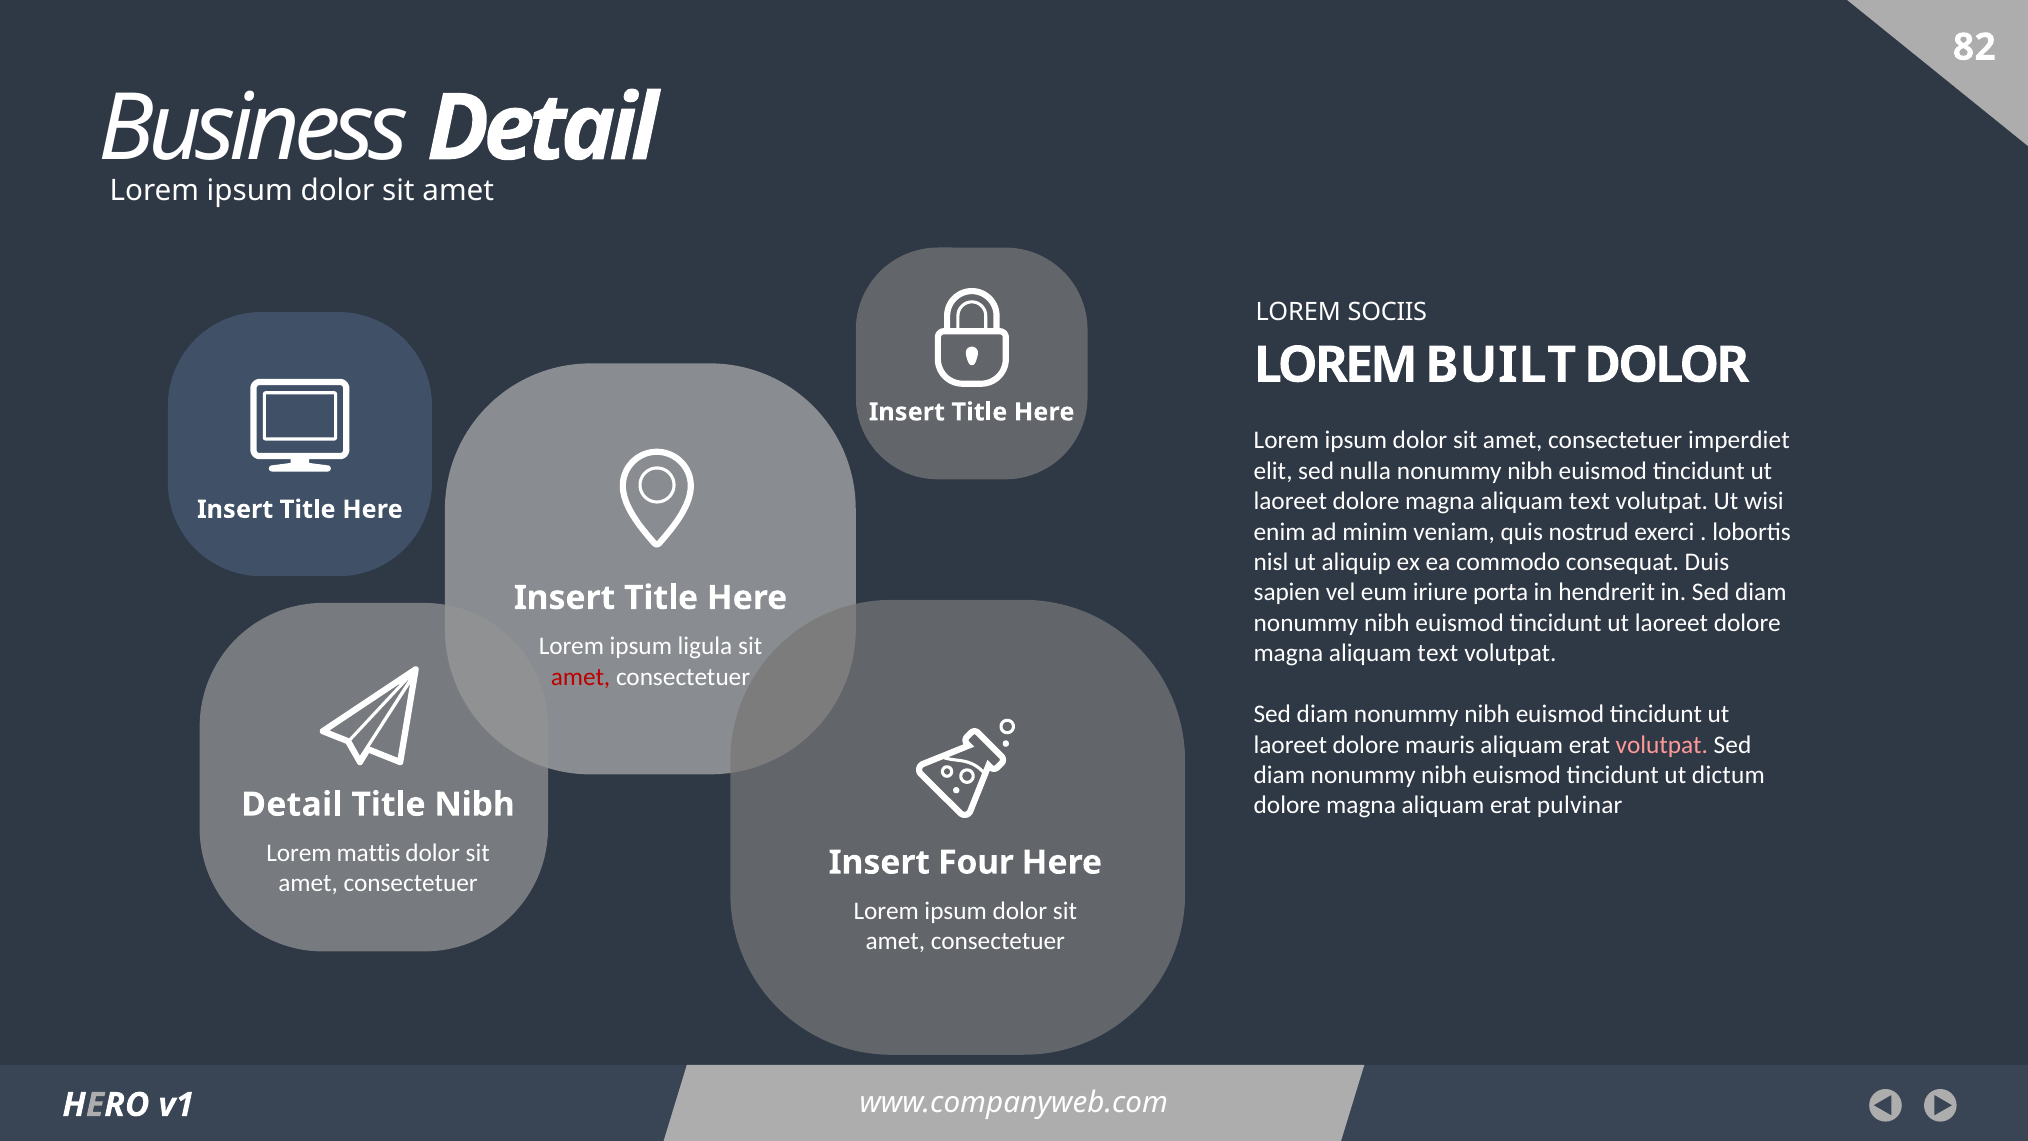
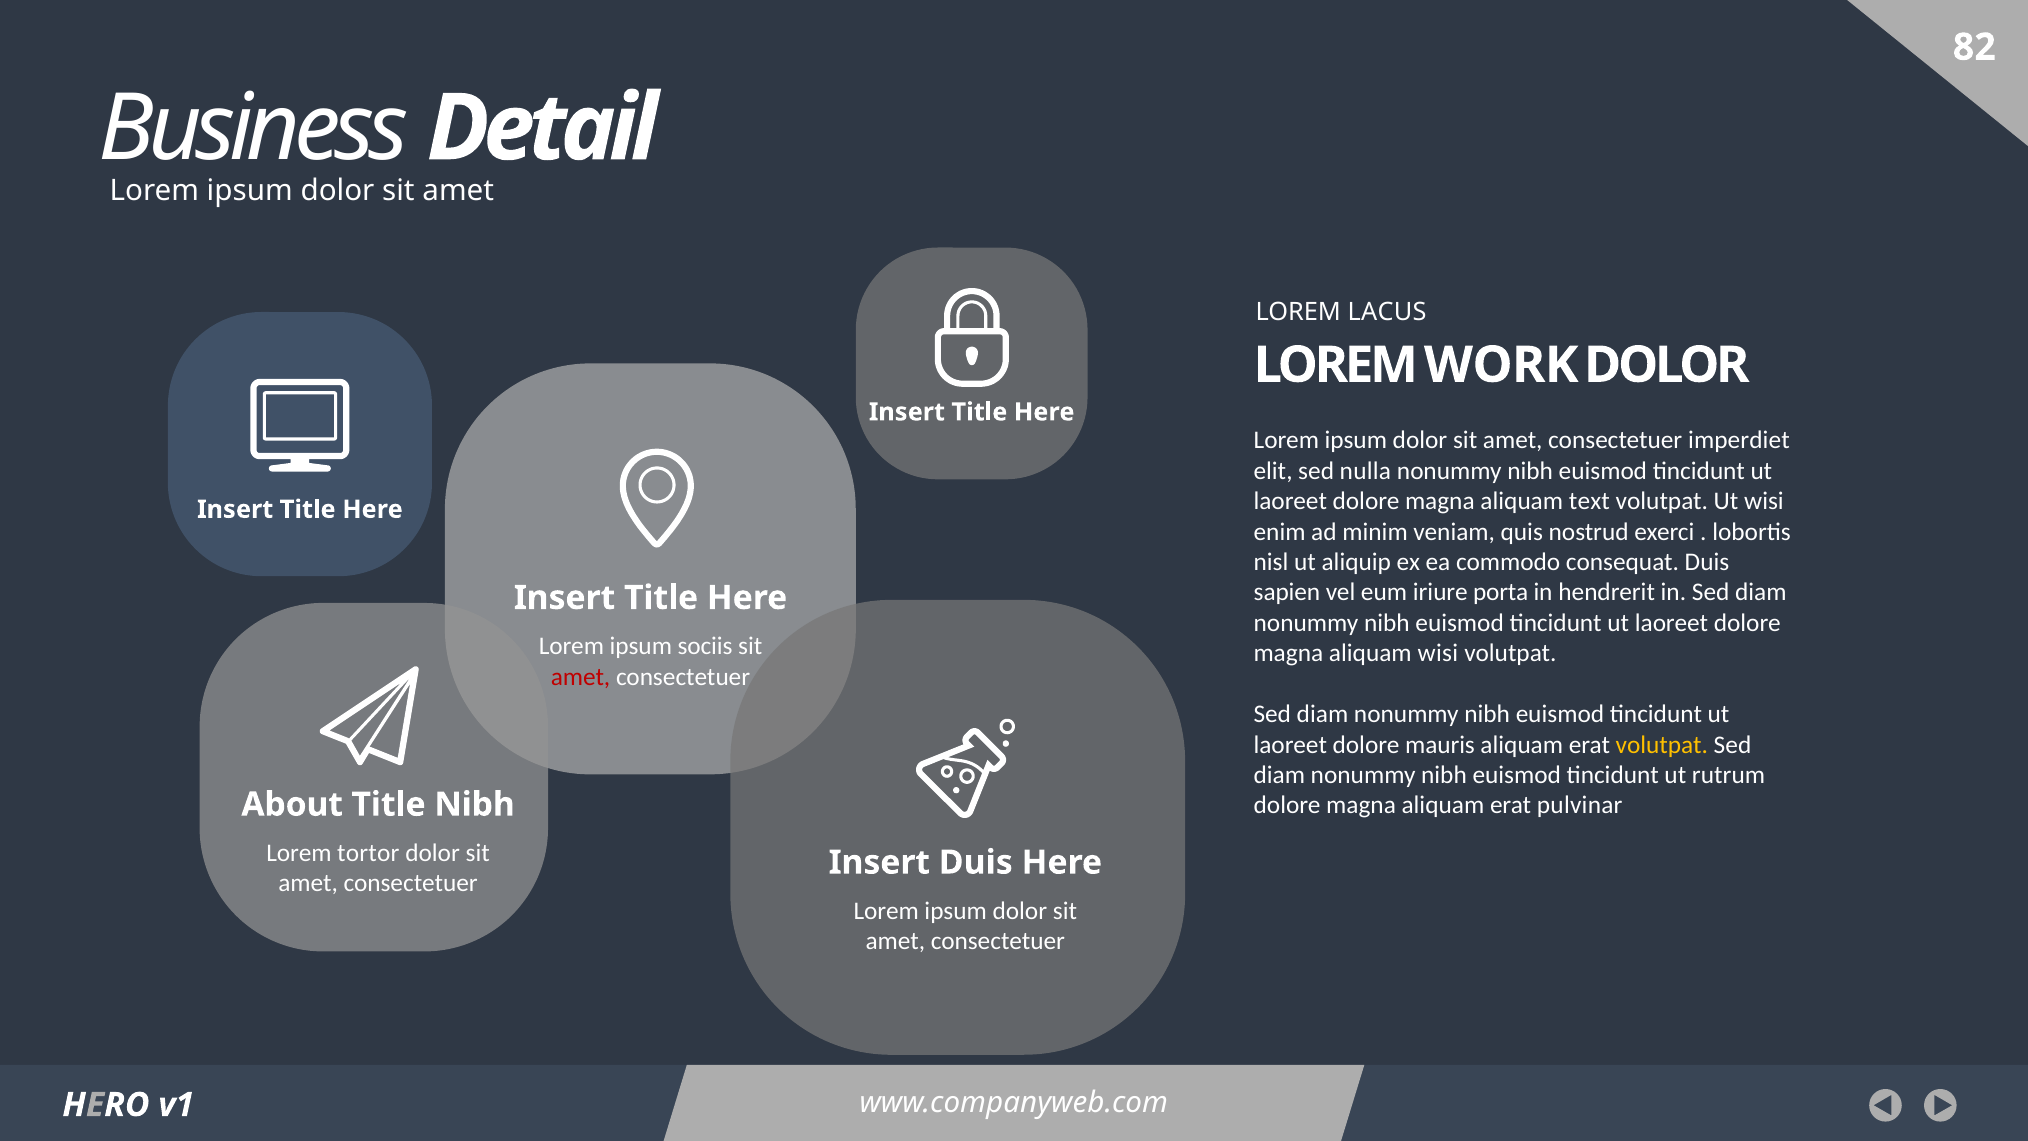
SOCIIS: SOCIIS -> LACUS
BUILT: BUILT -> WORK
ligula: ligula -> sociis
text at (1438, 653): text -> wisi
volutpat at (1662, 745) colour: pink -> yellow
dictum: dictum -> rutrum
Detail at (292, 804): Detail -> About
mattis: mattis -> tortor
Insert Four: Four -> Duis
